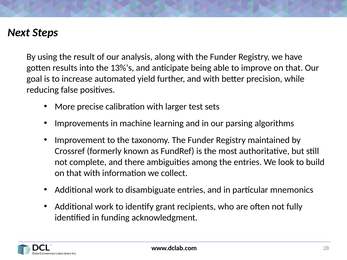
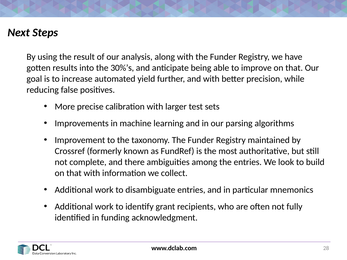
13%’s: 13%’s -> 30%’s
